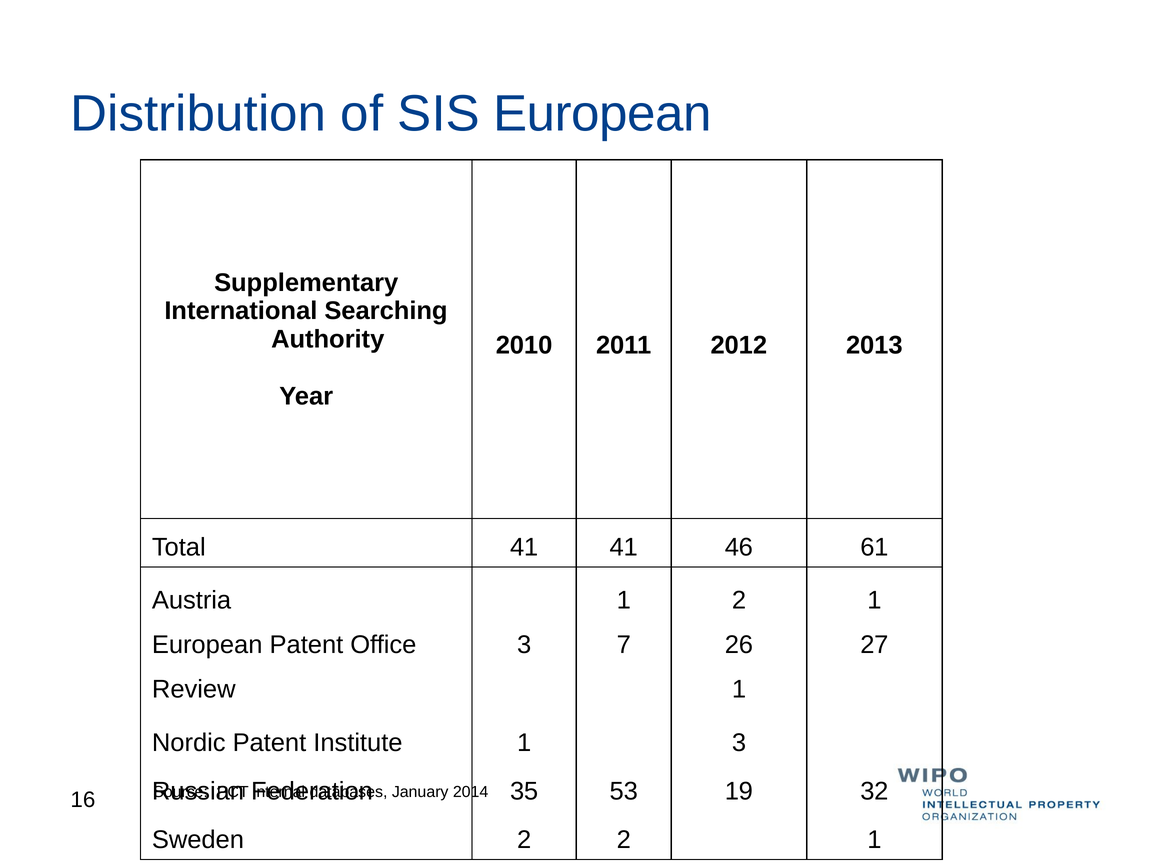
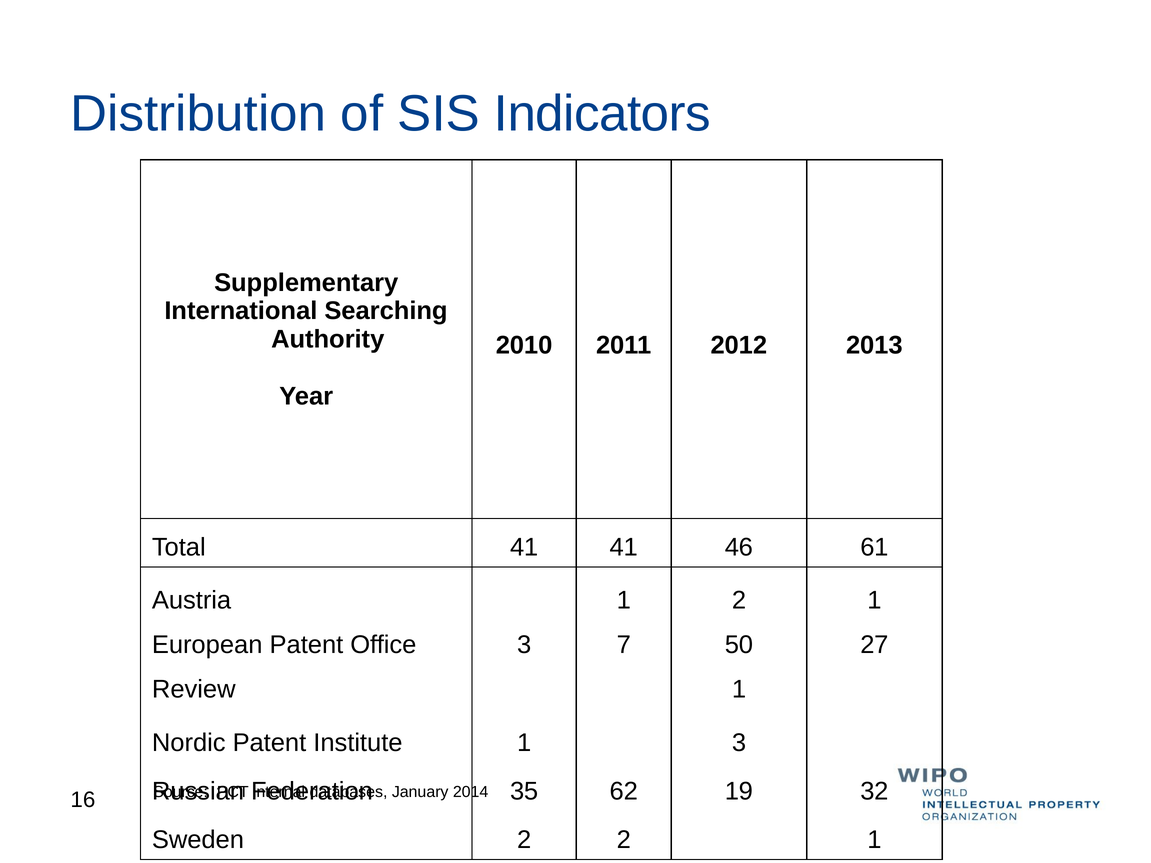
SIS European: European -> Indicators
26: 26 -> 50
53: 53 -> 62
